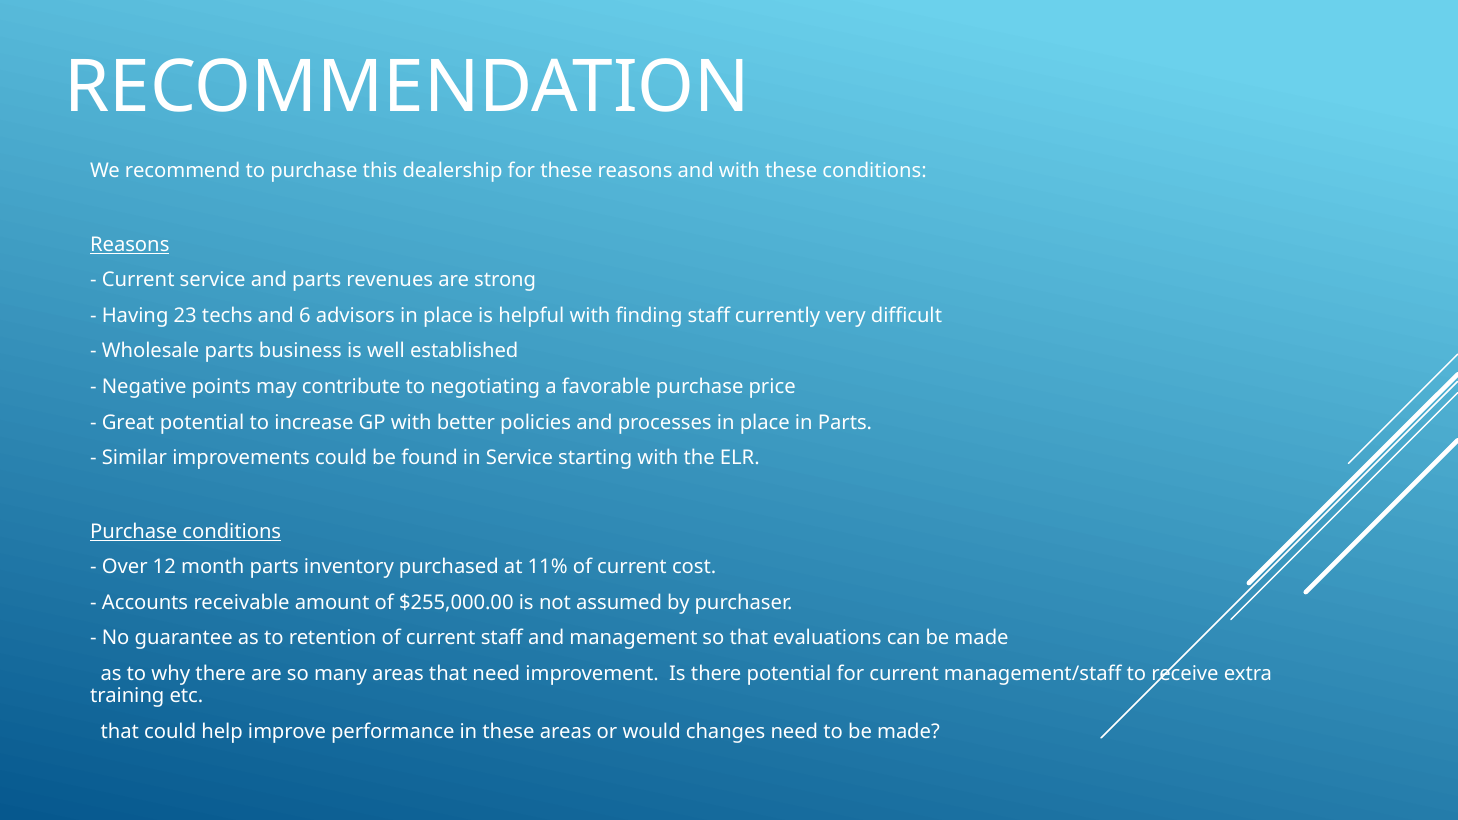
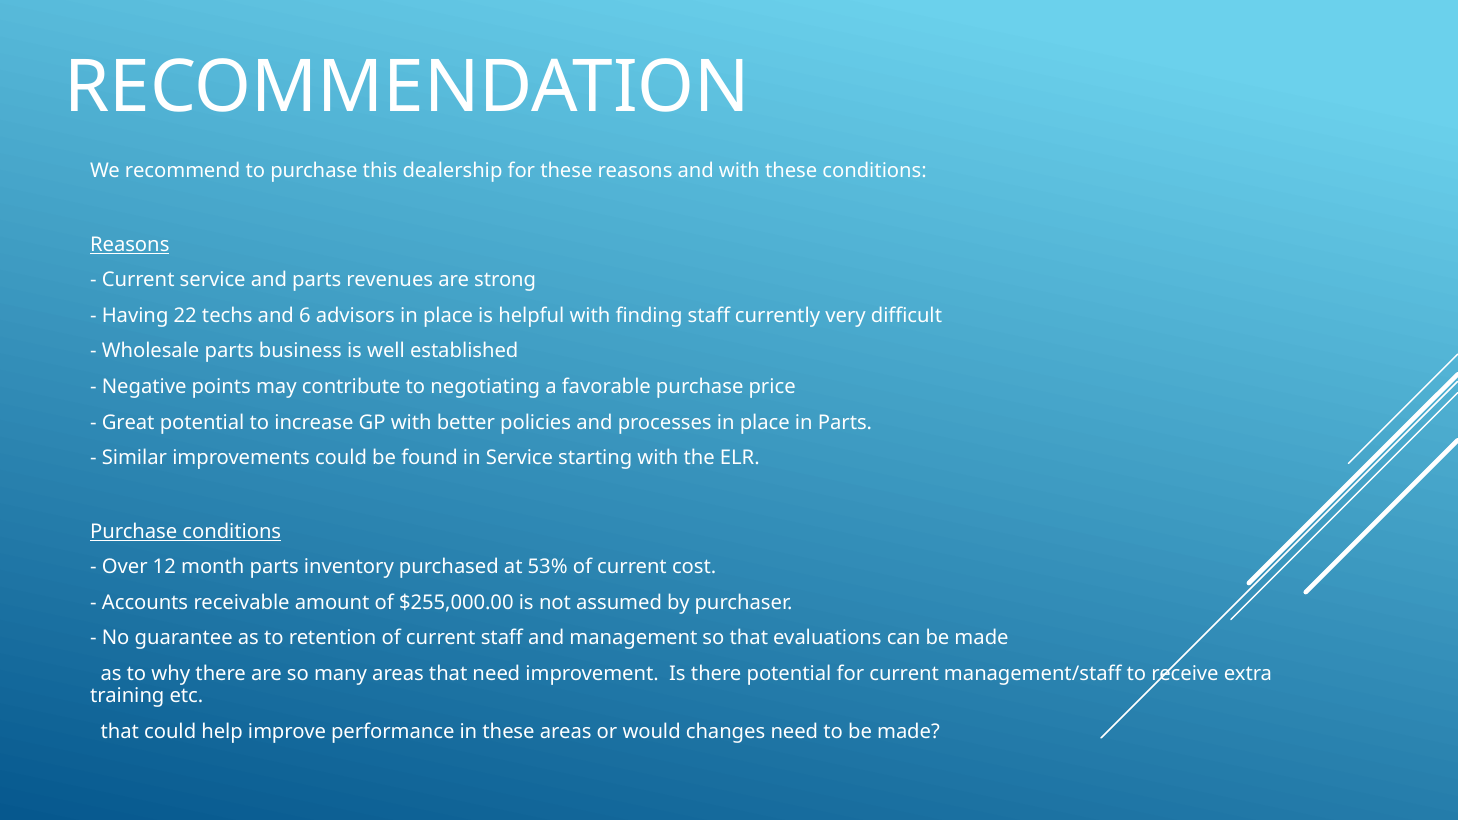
23: 23 -> 22
11%: 11% -> 53%
